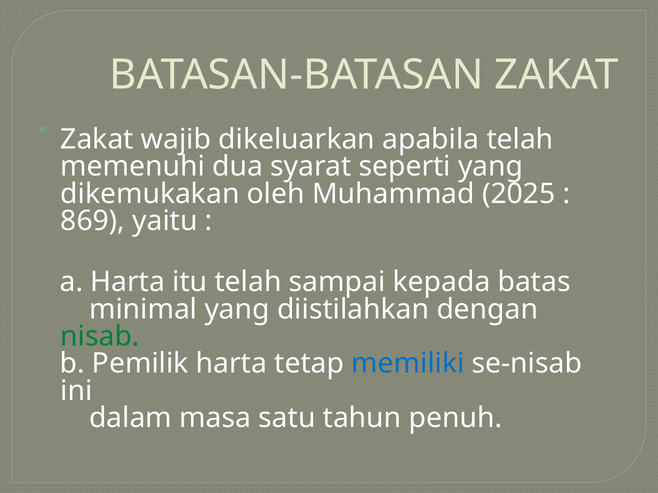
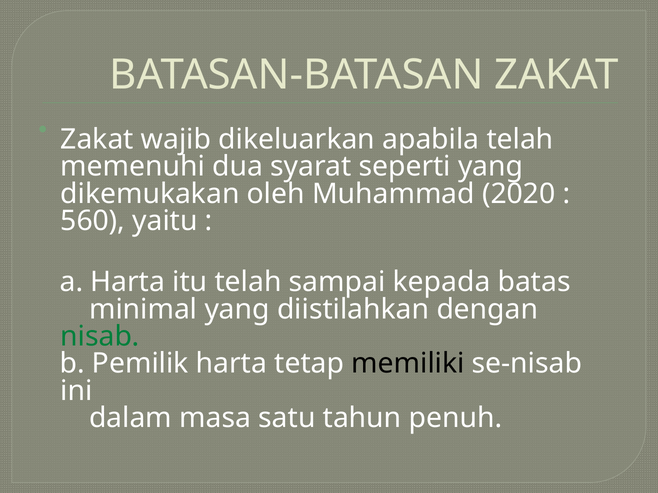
2025: 2025 -> 2020
869: 869 -> 560
memiliki colour: blue -> black
